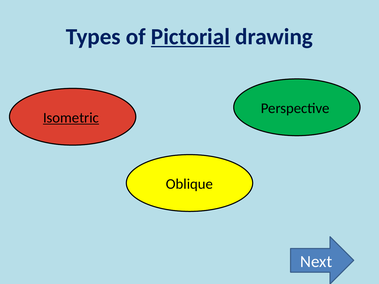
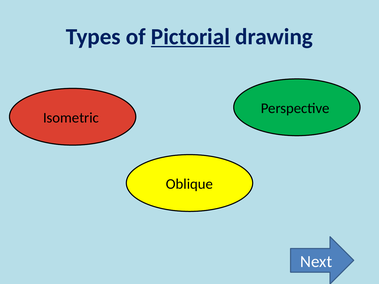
Isometric underline: present -> none
